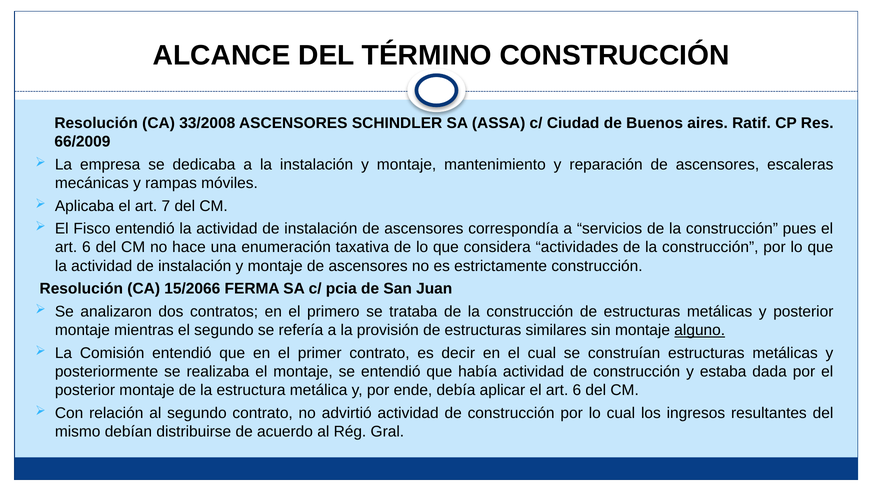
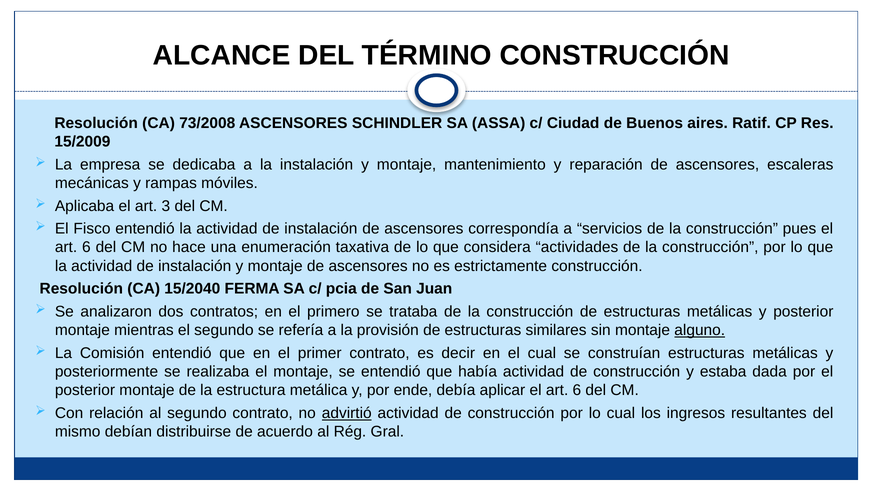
33/2008: 33/2008 -> 73/2008
66/2009: 66/2009 -> 15/2009
7: 7 -> 3
15/2066: 15/2066 -> 15/2040
advirtió underline: none -> present
